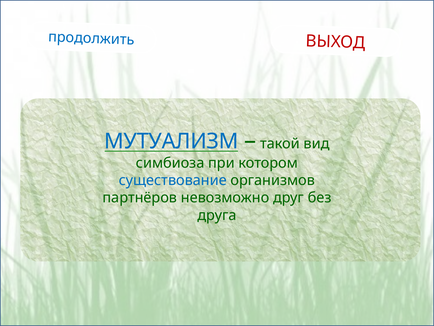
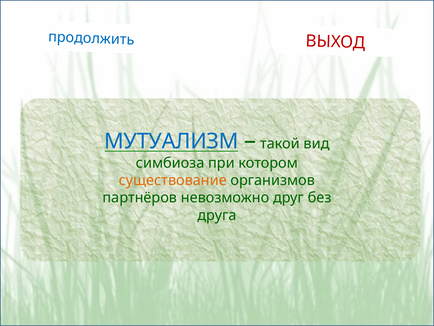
существование colour: blue -> orange
